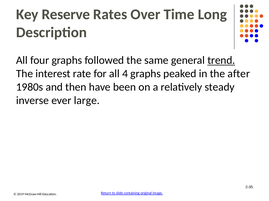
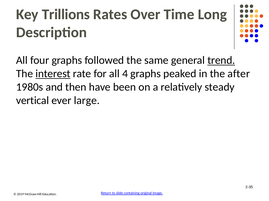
Reserve: Reserve -> Trillions
interest underline: none -> present
inverse: inverse -> vertical
